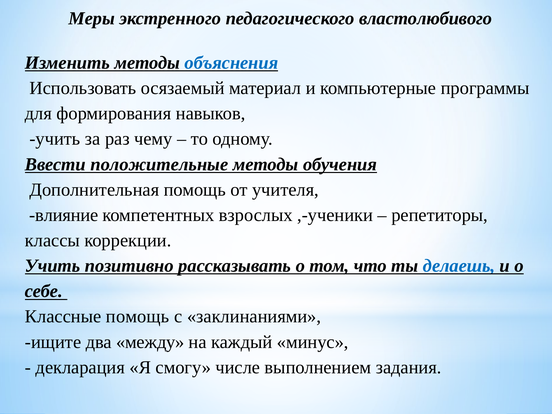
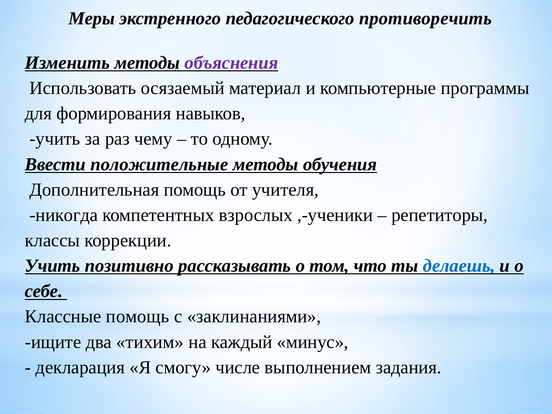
властолюбивого: властолюбивого -> противоречить
объяснения colour: blue -> purple
влияние: влияние -> никогда
между: между -> тихим
